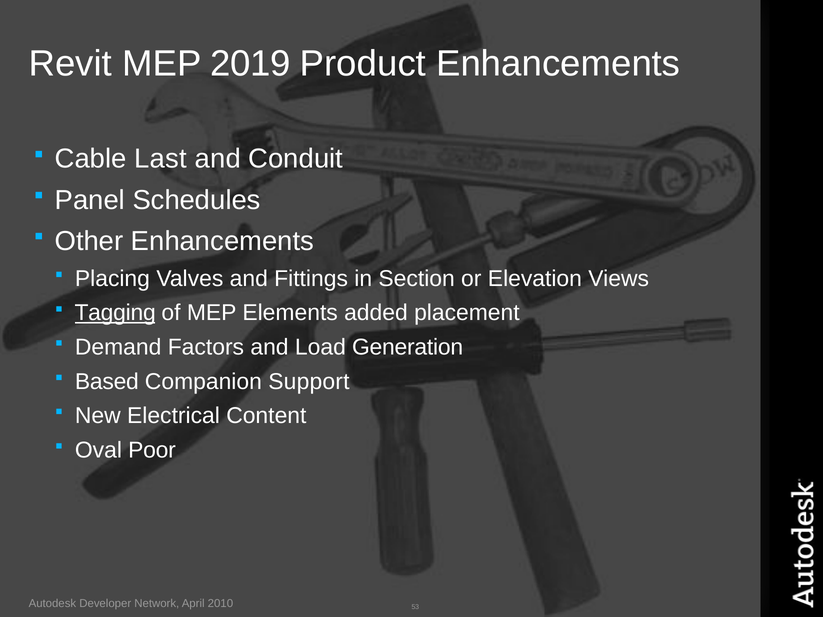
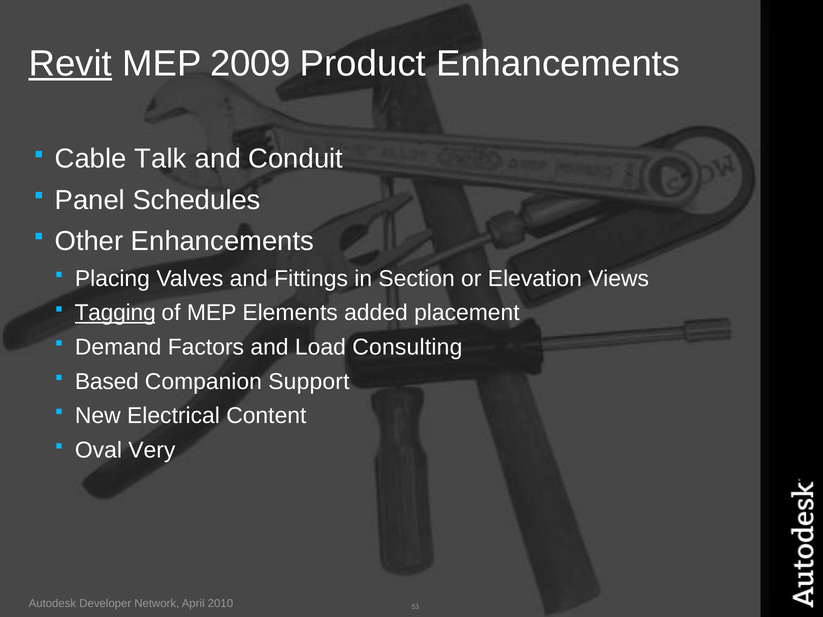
Revit underline: none -> present
2019: 2019 -> 2009
Last: Last -> Talk
Generation: Generation -> Consulting
Poor: Poor -> Very
